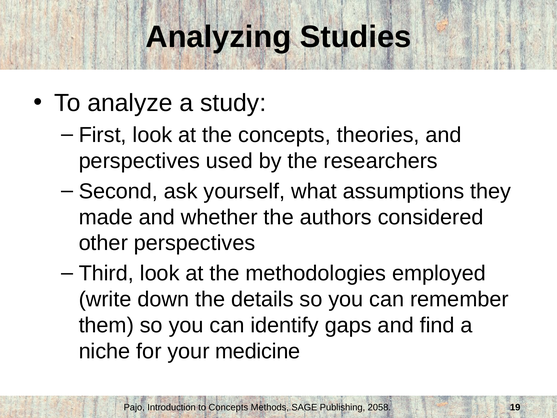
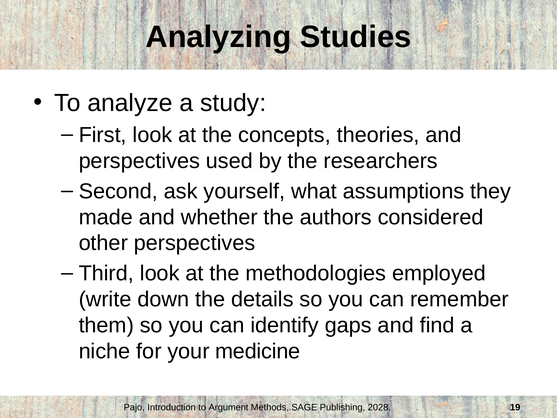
to Concepts: Concepts -> Argument
2058: 2058 -> 2028
